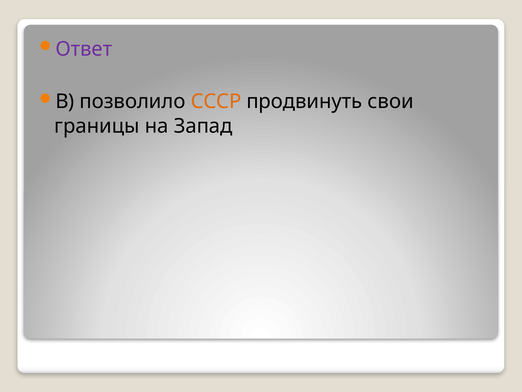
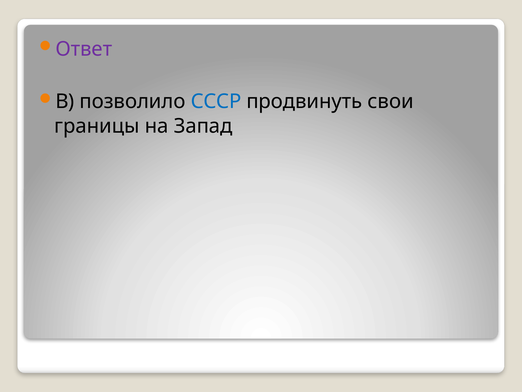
СССР colour: orange -> blue
